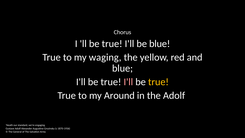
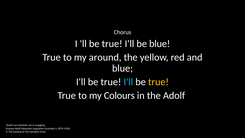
waging: waging -> around
I'll at (128, 82) colour: pink -> light blue
Around: Around -> Colours
